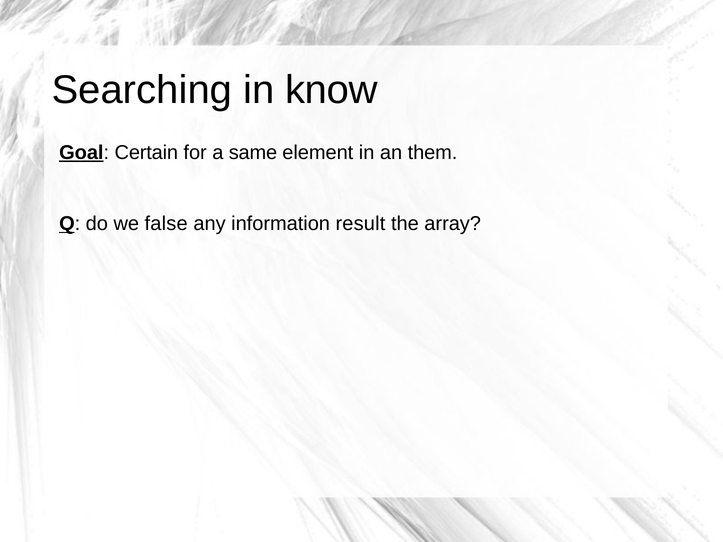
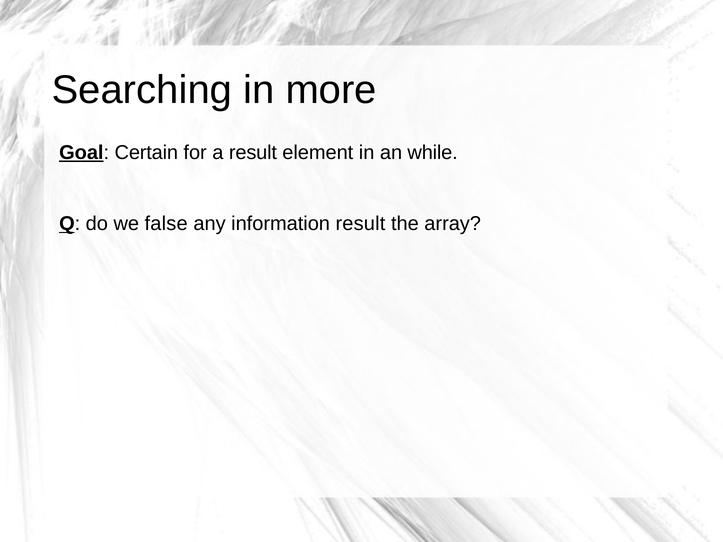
know: know -> more
a same: same -> result
them: them -> while
